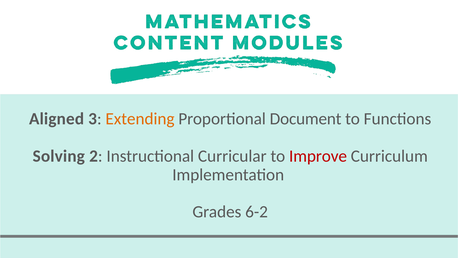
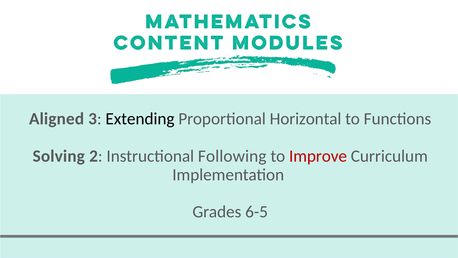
Extending colour: orange -> black
Document: Document -> Horizontal
Curricular: Curricular -> Following
6-2: 6-2 -> 6-5
